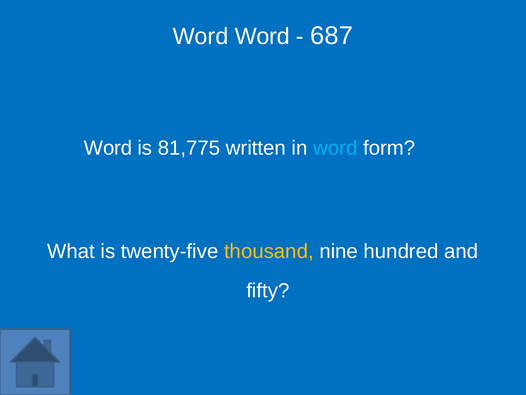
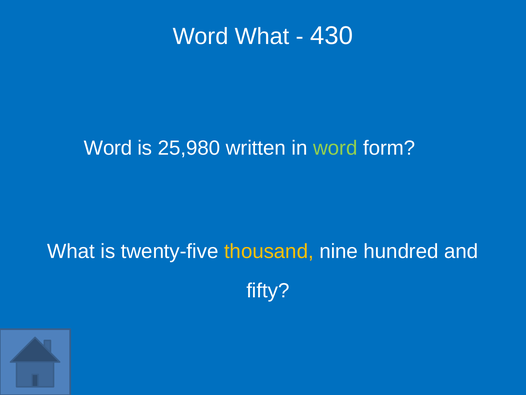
Word Word: Word -> What
687: 687 -> 430
81,775: 81,775 -> 25,980
word at (335, 148) colour: light blue -> light green
